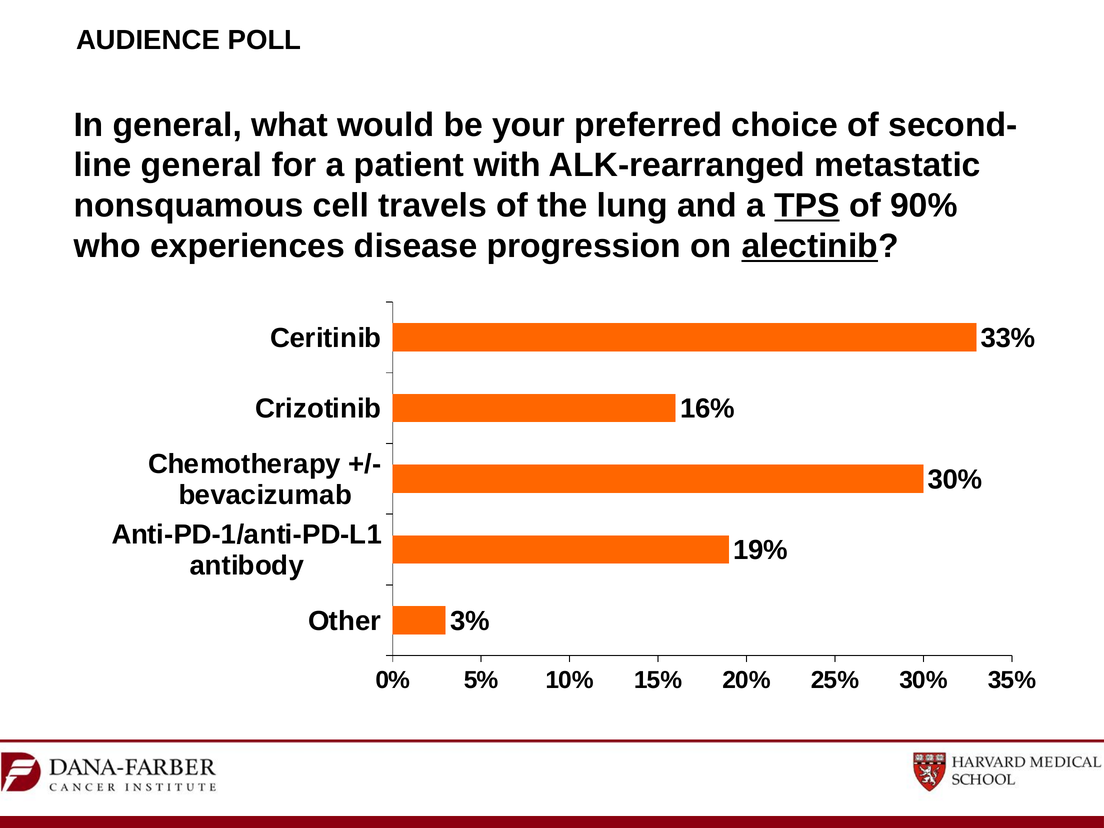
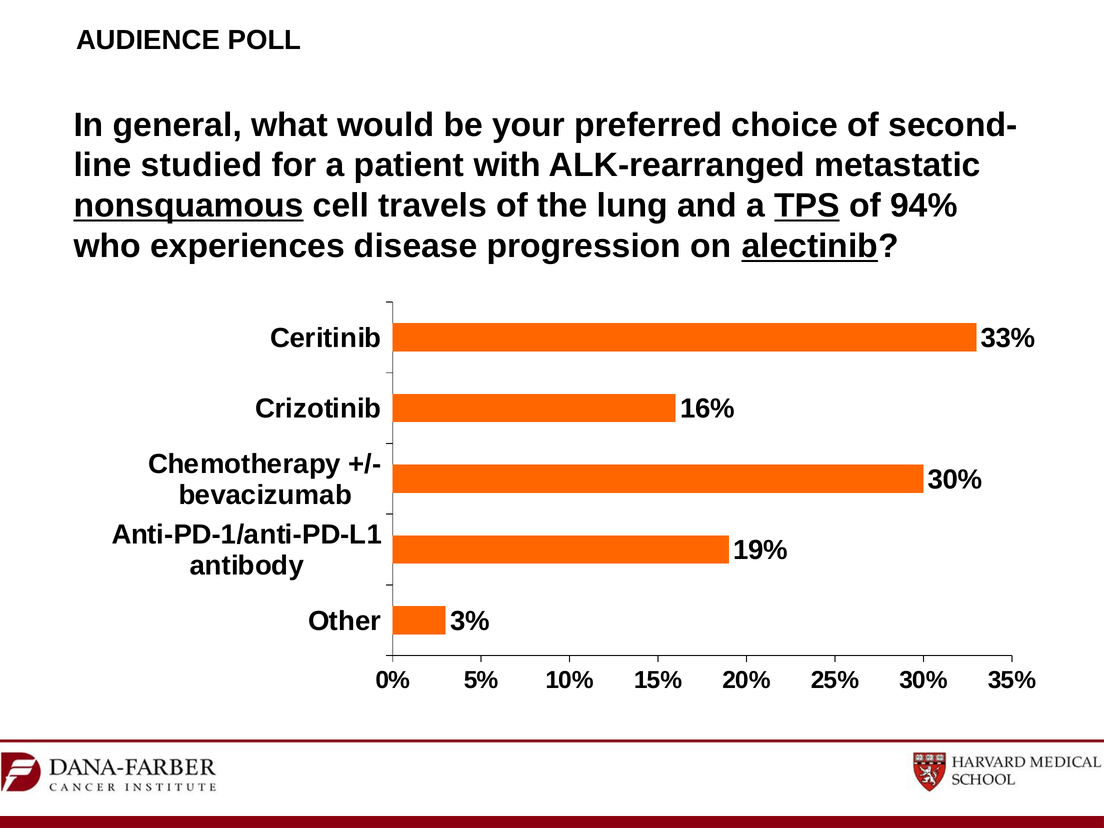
general at (202, 165): general -> studied
nonsquamous underline: none -> present
90%: 90% -> 94%
